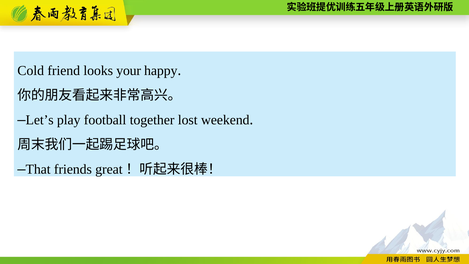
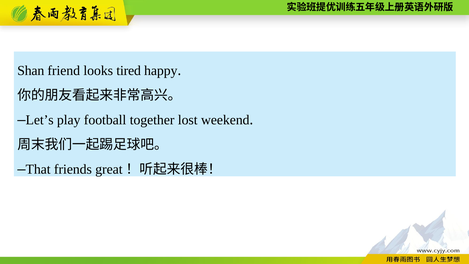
Cold: Cold -> Shan
your: your -> tired
